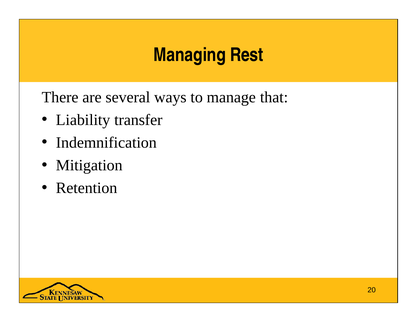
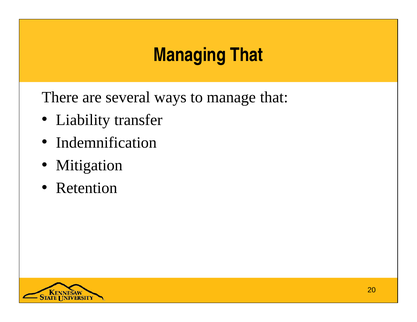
Managing Rest: Rest -> That
